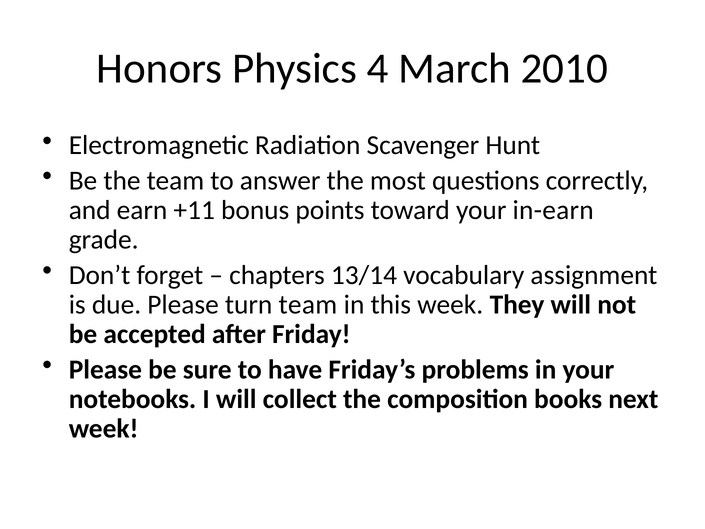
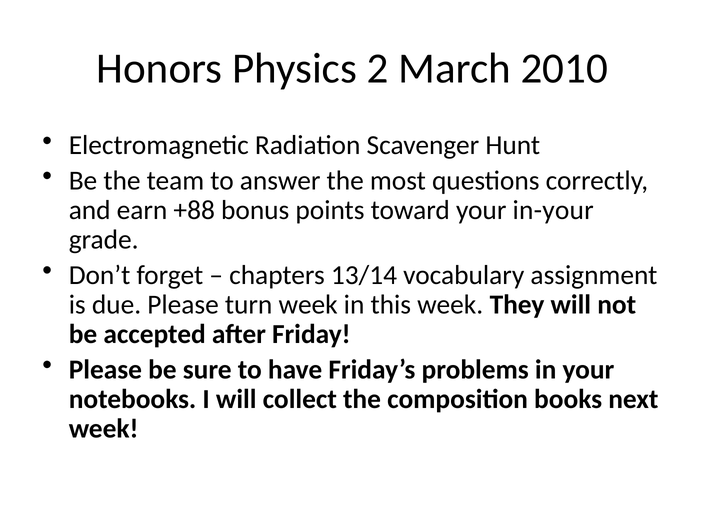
4: 4 -> 2
+11: +11 -> +88
in-earn: in-earn -> in-your
turn team: team -> week
